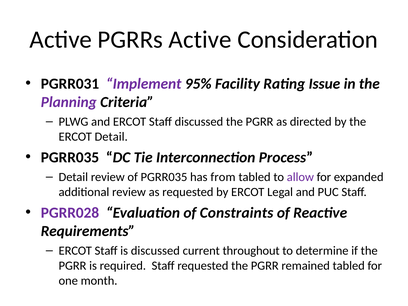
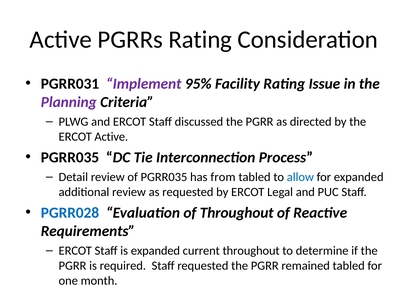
PGRRs Active: Active -> Rating
ERCOT Detail: Detail -> Active
allow colour: purple -> blue
PGRR028 colour: purple -> blue
of Constraints: Constraints -> Throughout
is discussed: discussed -> expanded
